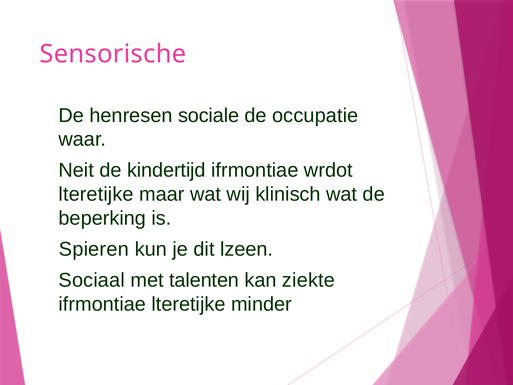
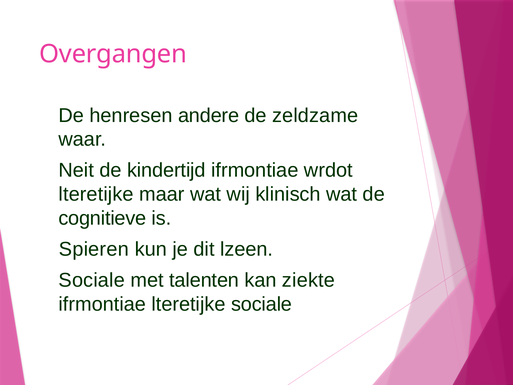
Sensorische: Sensorische -> Overgangen
sociale: sociale -> andere
occupatie: occupatie -> zeldzame
beperking: beperking -> cognitieve
Sociaal at (92, 280): Sociaal -> Sociale
lteretijke minder: minder -> sociale
